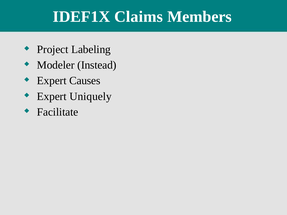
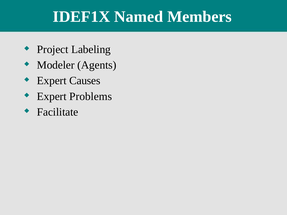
Claims: Claims -> Named
Instead: Instead -> Agents
Uniquely: Uniquely -> Problems
